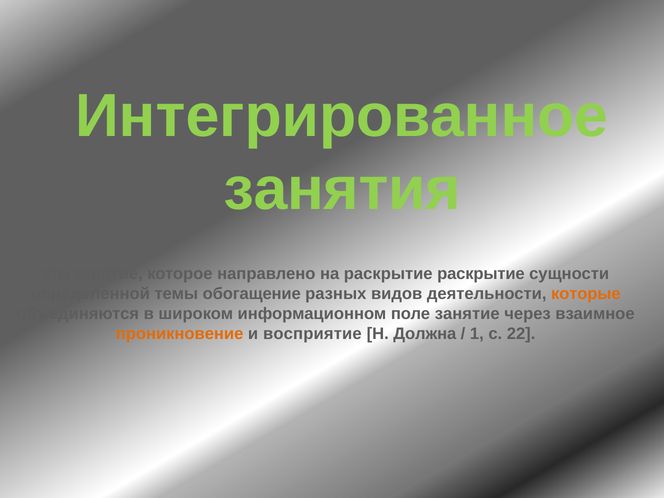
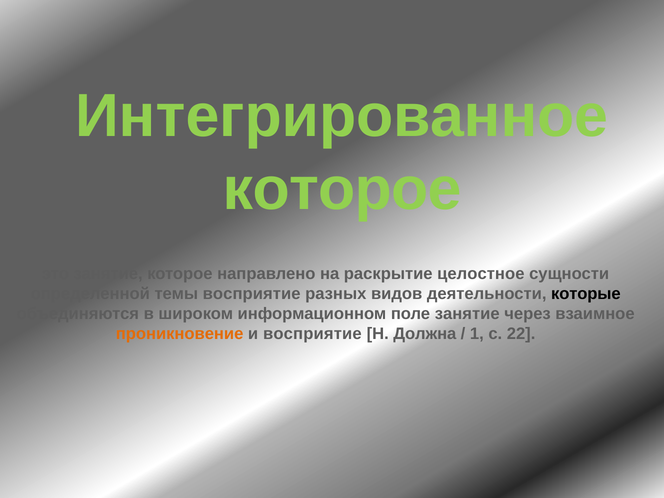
занятия at (342, 189): занятия -> которое
раскрытие раскрытие: раскрытие -> целостное
темы обогащение: обогащение -> восприятие
которые colour: orange -> black
